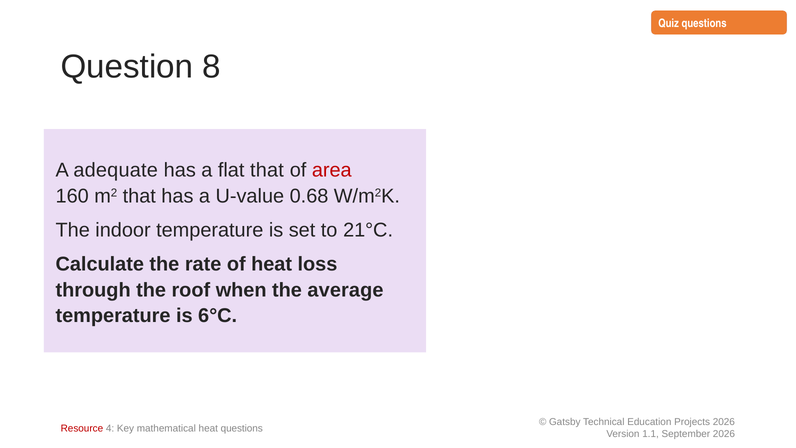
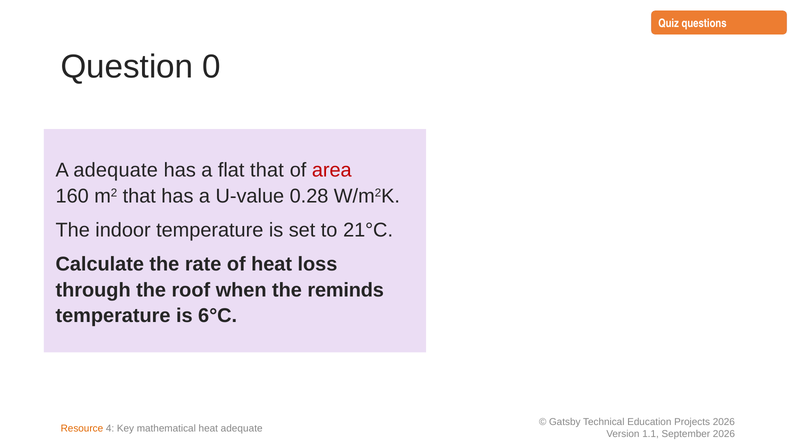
8: 8 -> 0
0.68: 0.68 -> 0.28
average: average -> reminds
Resource colour: red -> orange
heat questions: questions -> adequate
